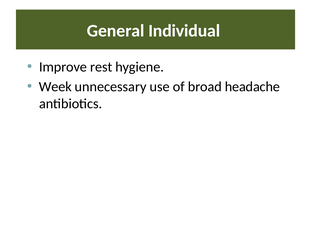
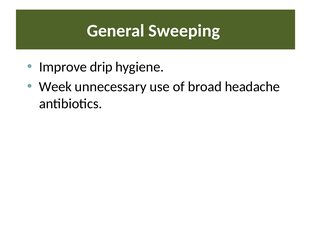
Individual: Individual -> Sweeping
rest: rest -> drip
